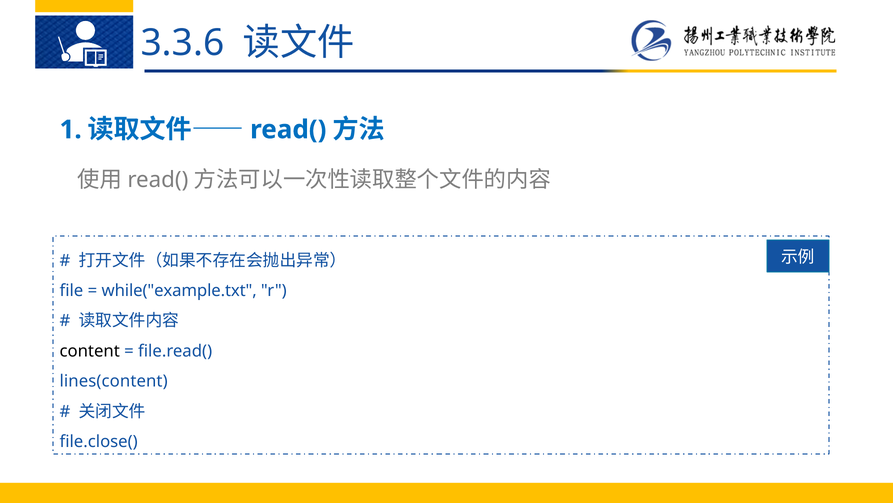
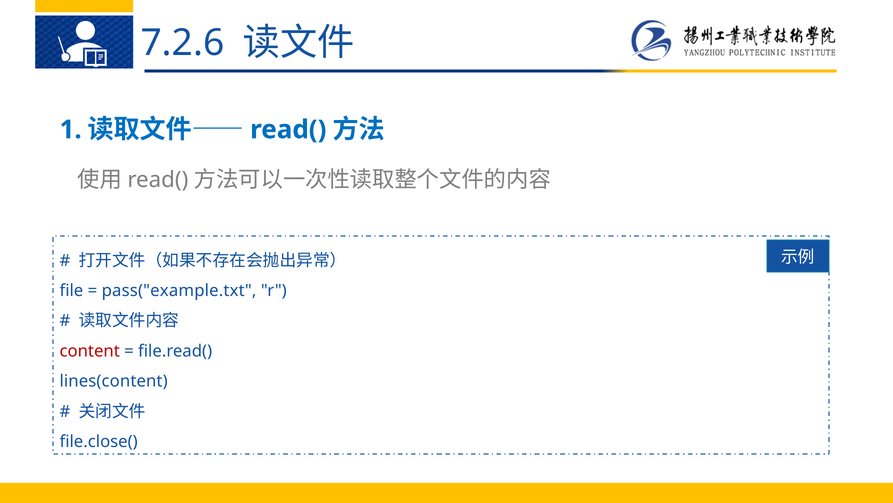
3.3.6: 3.3.6 -> 7.2.6
while("example.txt: while("example.txt -> pass("example.txt
content colour: black -> red
